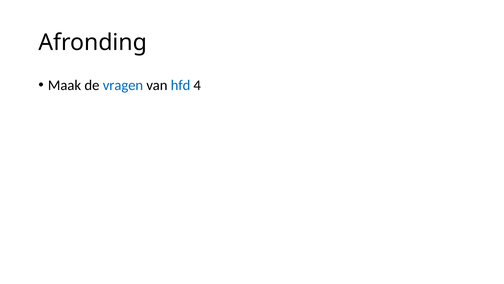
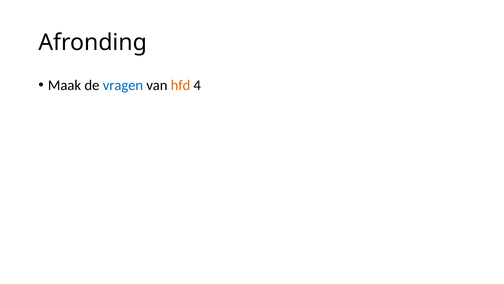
hfd colour: blue -> orange
